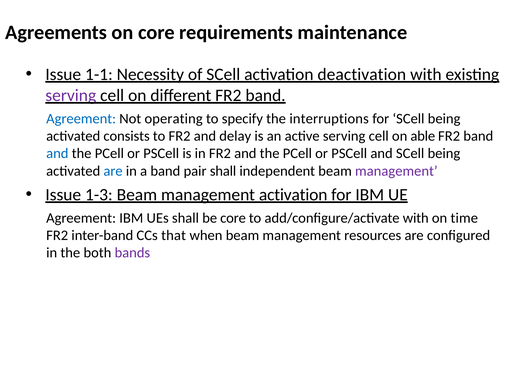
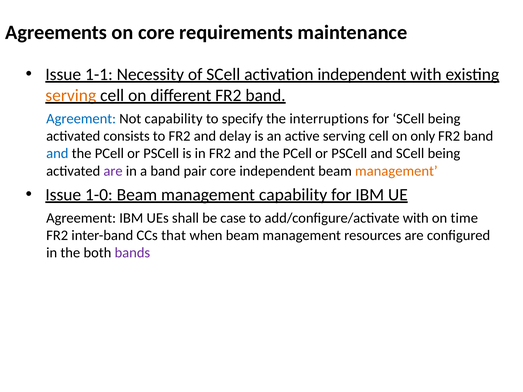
activation deactivation: deactivation -> independent
serving at (71, 95) colour: purple -> orange
Not operating: operating -> capability
able: able -> only
are at (113, 171) colour: blue -> purple
pair shall: shall -> core
management at (396, 171) colour: purple -> orange
1-3: 1-3 -> 1-0
management activation: activation -> capability
be core: core -> case
